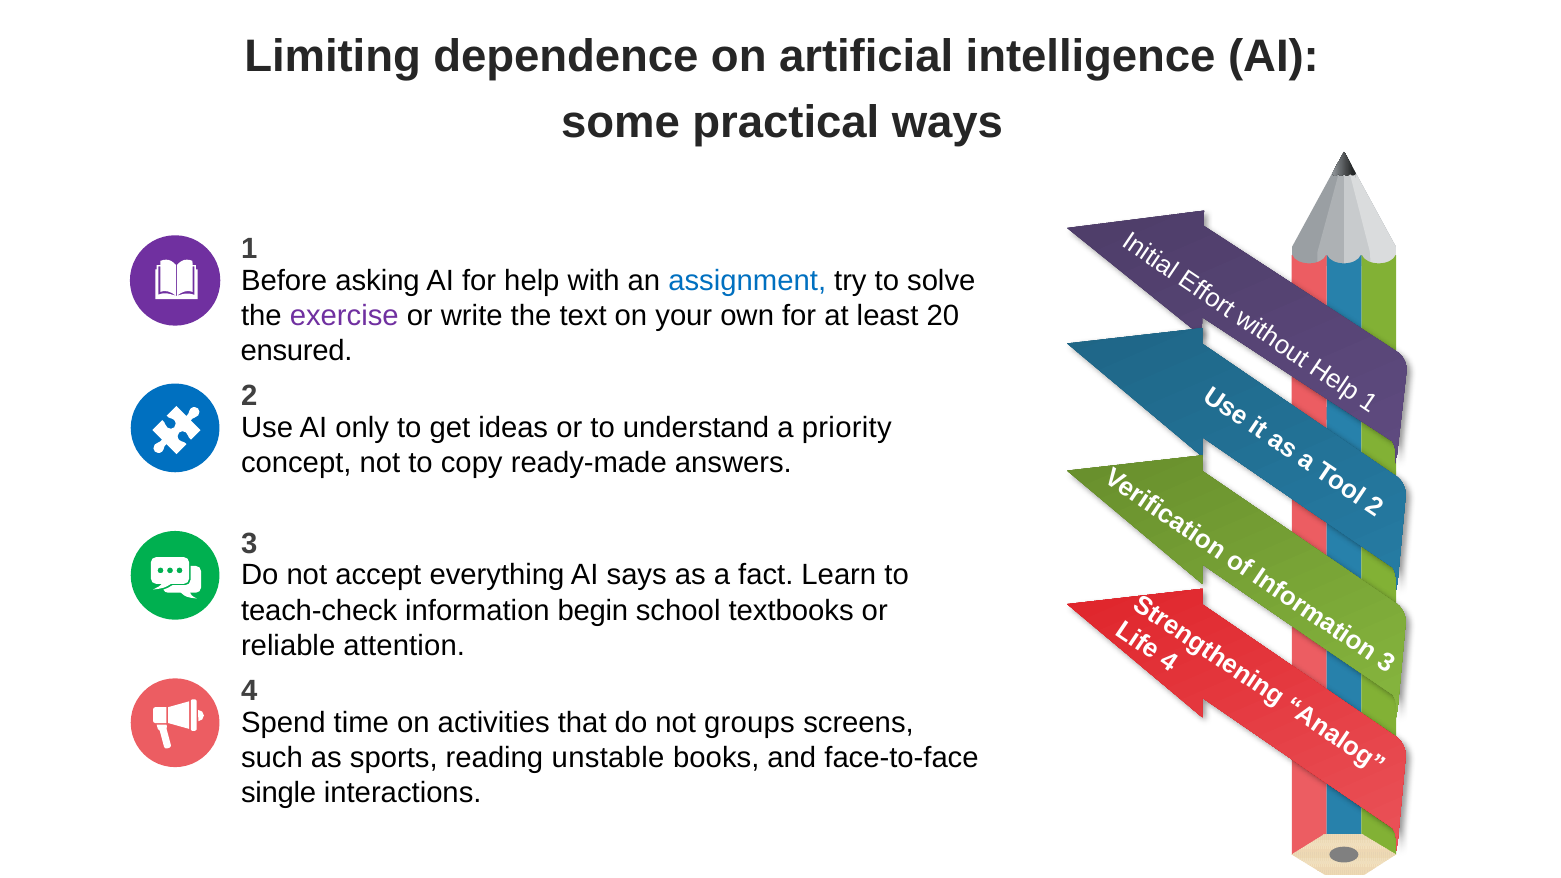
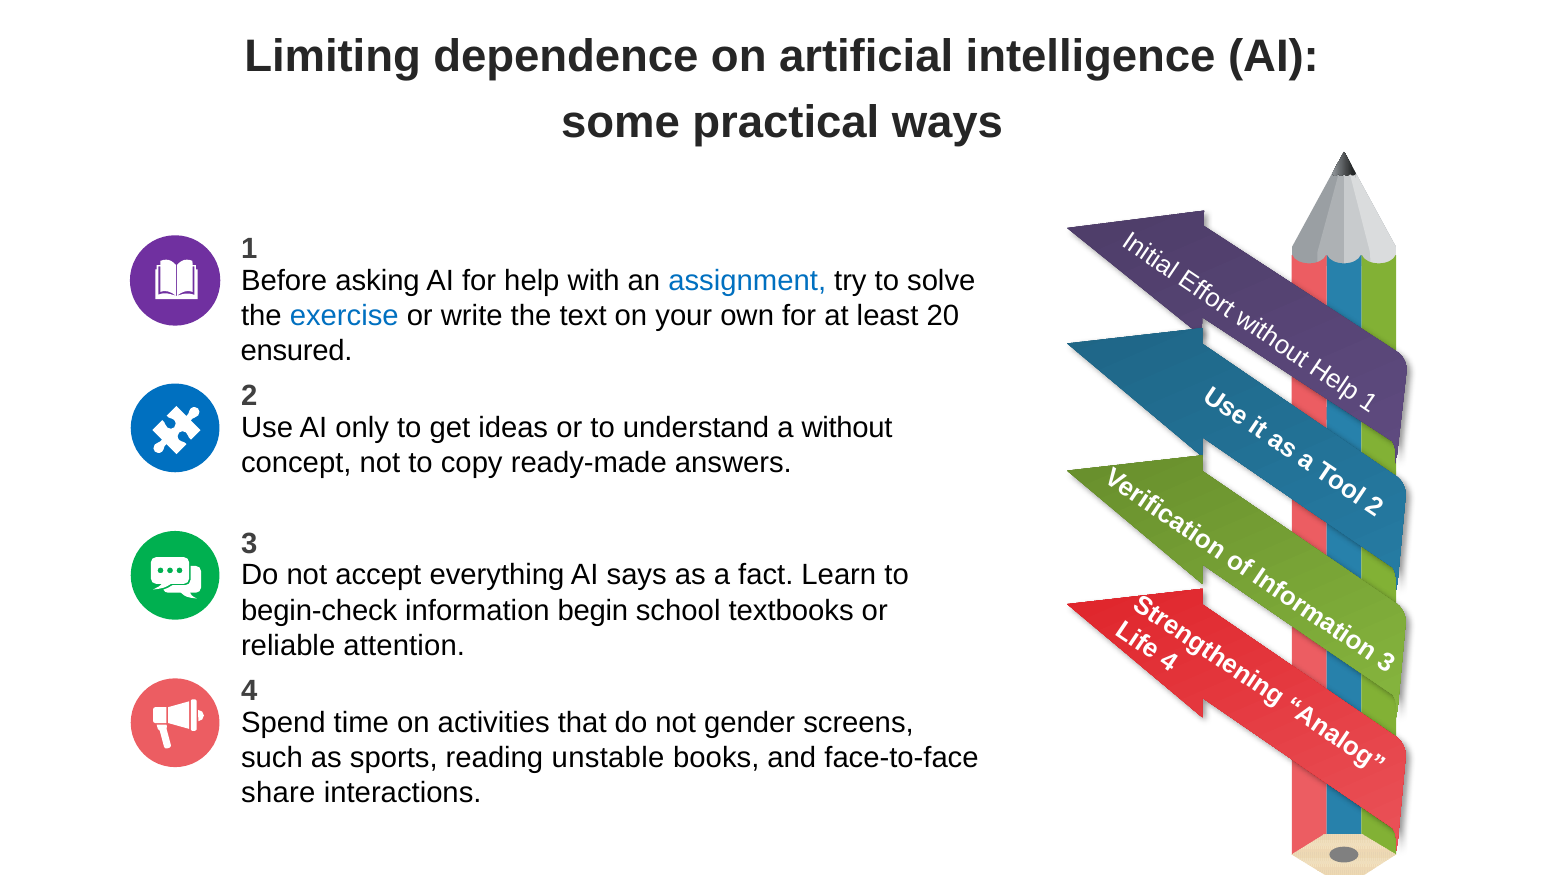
exercise colour: purple -> blue
priority: priority -> without
teach-check: teach-check -> begin-check
groups: groups -> gender
single: single -> share
